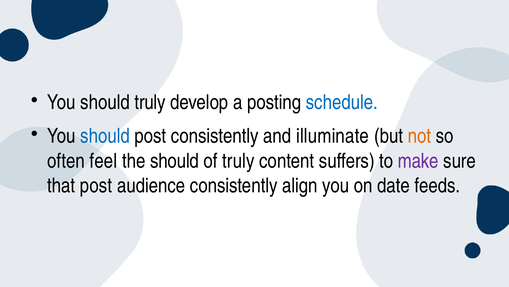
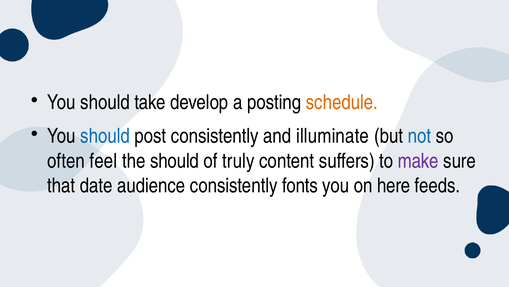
should truly: truly -> take
schedule colour: blue -> orange
not colour: orange -> blue
that post: post -> date
align: align -> fonts
date: date -> here
